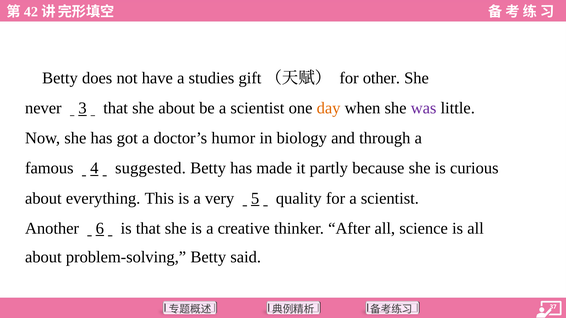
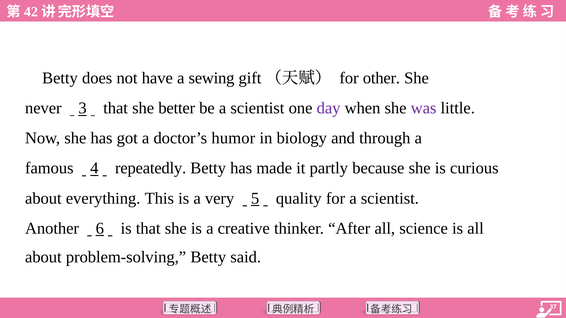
studies: studies -> sewing
she about: about -> better
day colour: orange -> purple
suggested: suggested -> repeatedly
